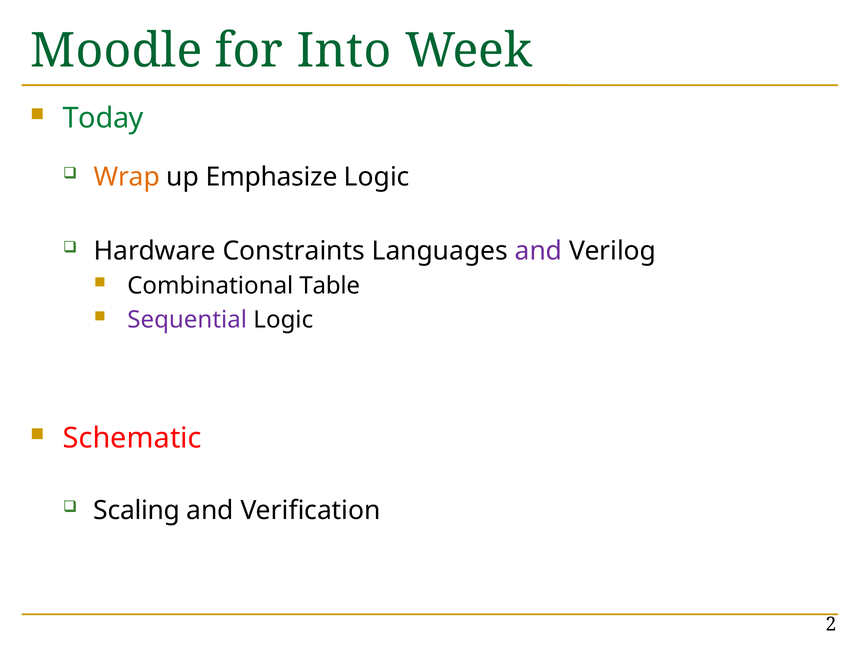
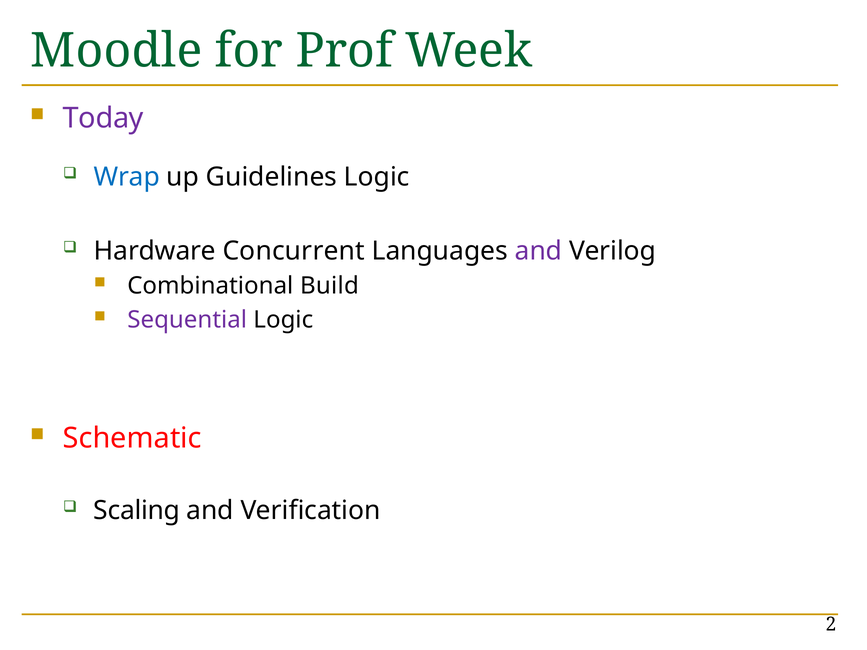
Into: Into -> Prof
Today colour: green -> purple
Wrap colour: orange -> blue
Emphasize: Emphasize -> Guidelines
Constraints: Constraints -> Concurrent
Table: Table -> Build
